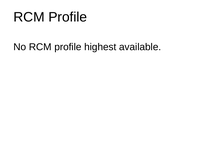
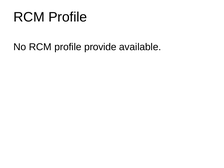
highest: highest -> provide
